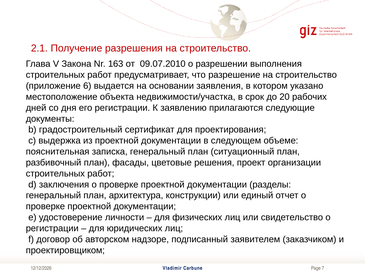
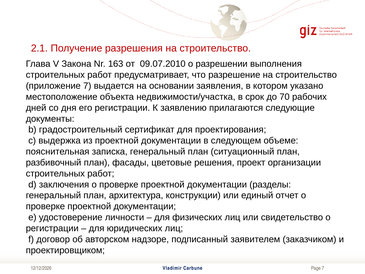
приложение 6: 6 -> 7
20: 20 -> 70
